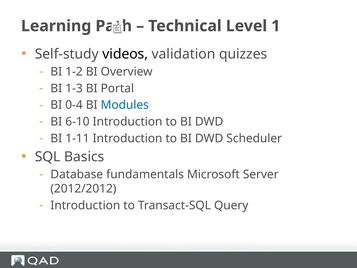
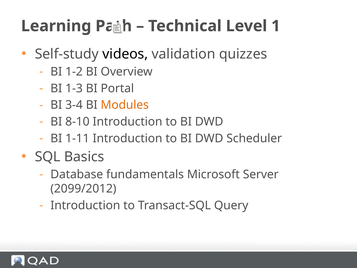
0-4: 0-4 -> 3-4
Modules colour: blue -> orange
6-10: 6-10 -> 8-10
2012/2012: 2012/2012 -> 2099/2012
